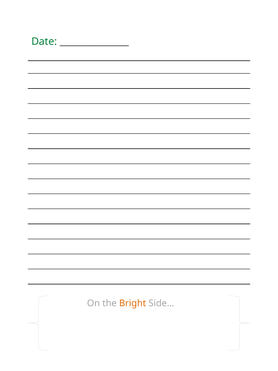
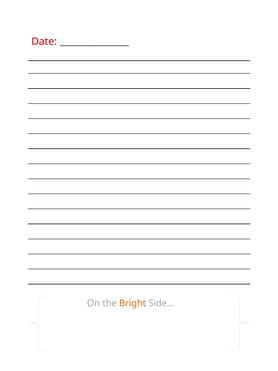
Date colour: green -> red
